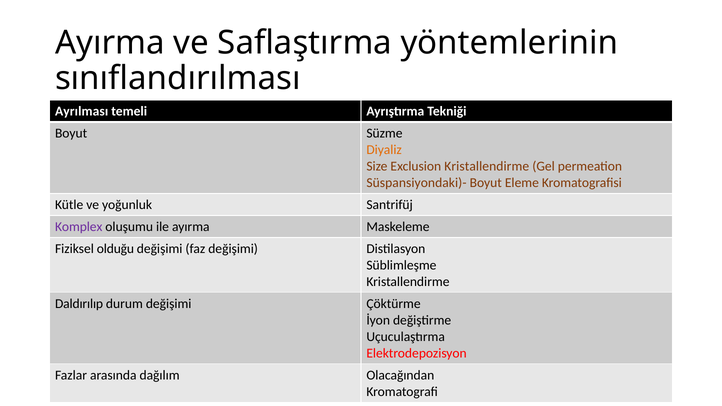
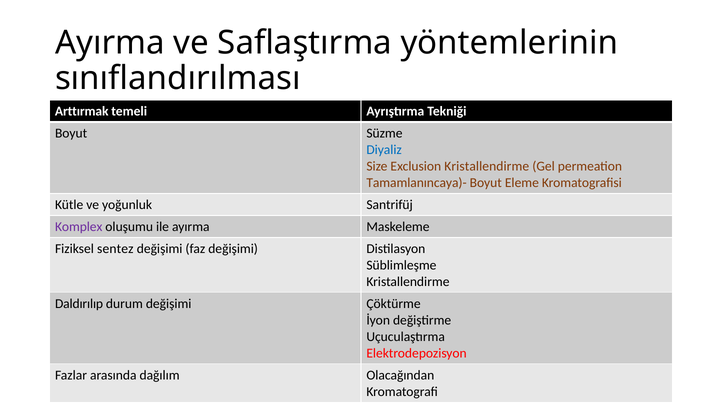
Ayrılması: Ayrılması -> Arttırmak
Diyaliz colour: orange -> blue
Süspansiyondaki)-: Süspansiyondaki)- -> Tamamlanıncaya)-
olduğu: olduğu -> sentez
